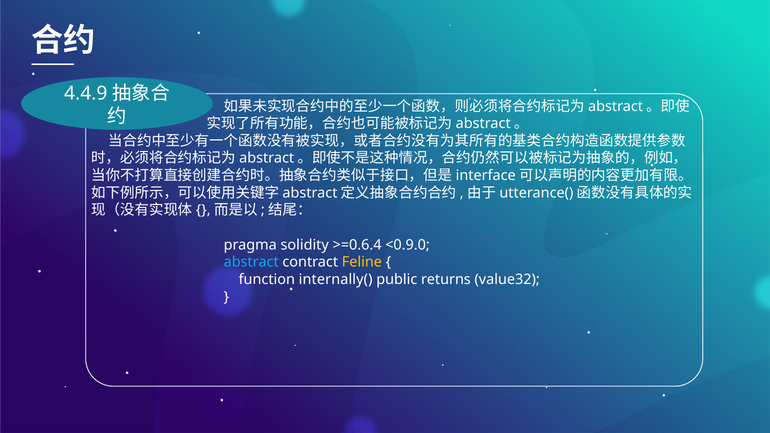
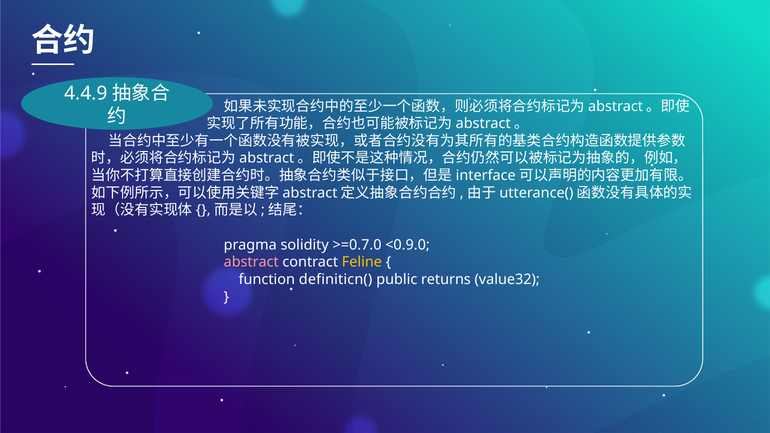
>=0.6.4: >=0.6.4 -> >=0.7.0
abstract colour: light blue -> pink
internally(: internally( -> definiticn(
